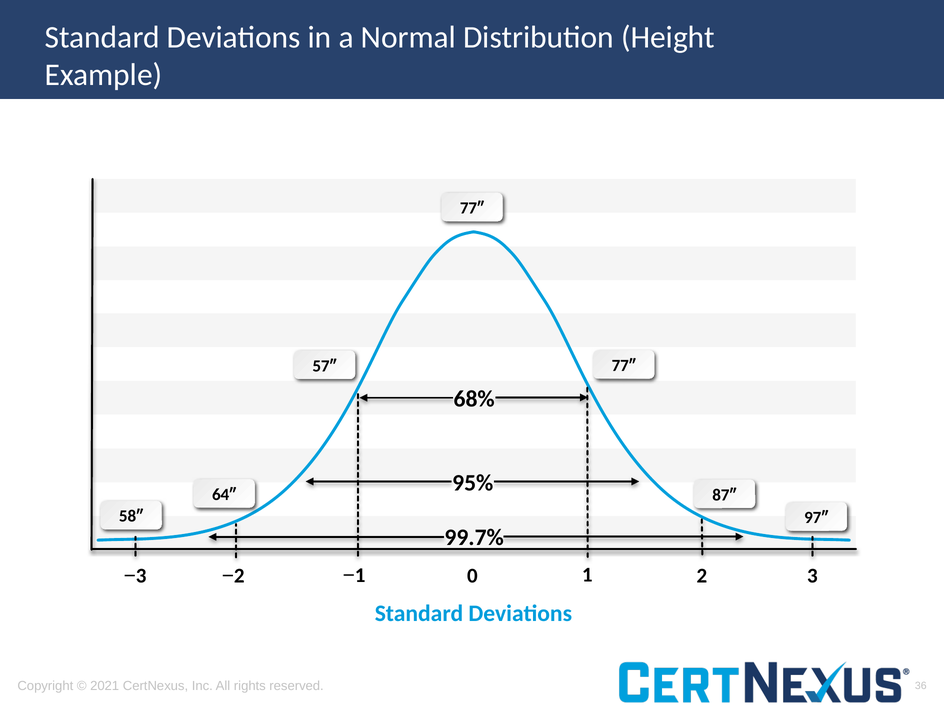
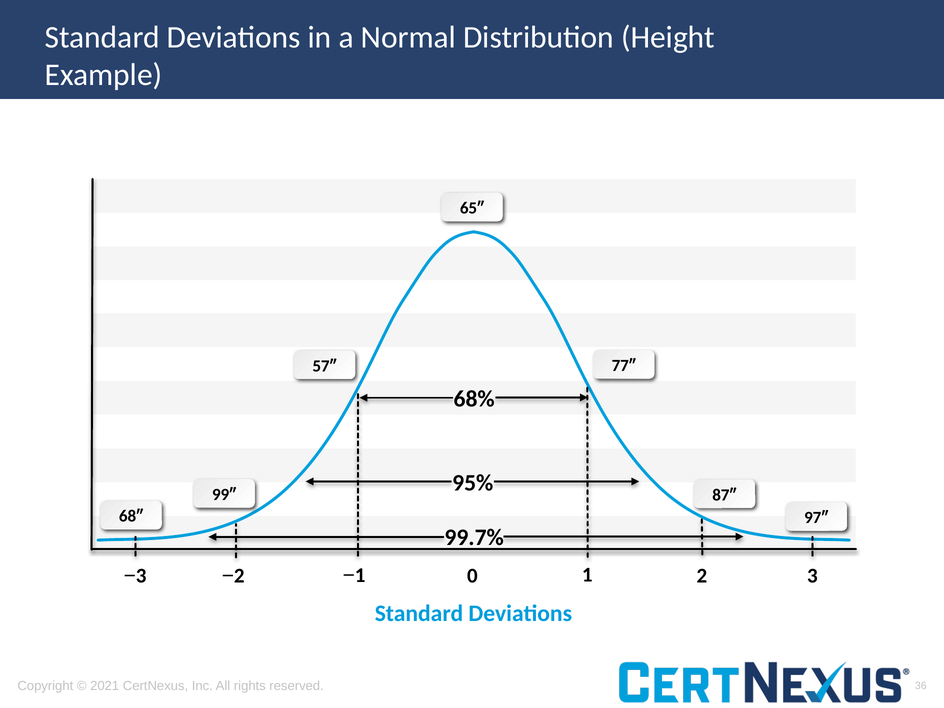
77″ at (472, 208): 77″ -> 65″
64″: 64″ -> 99″
58″: 58″ -> 68″
